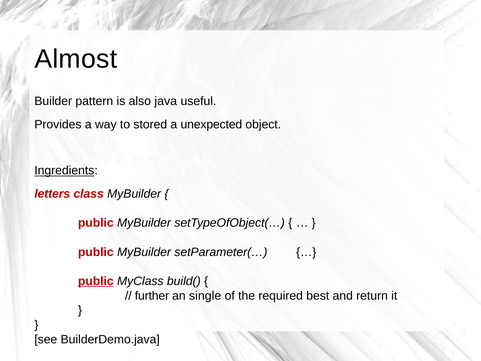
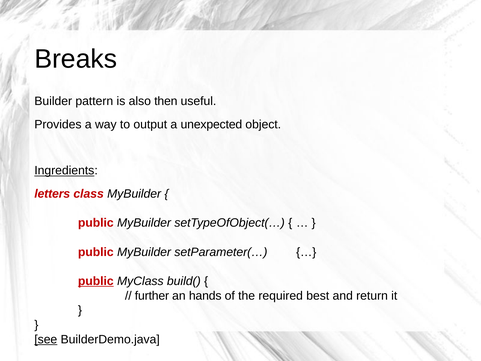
Almost: Almost -> Breaks
java: java -> then
stored: stored -> output
single: single -> hands
see underline: none -> present
